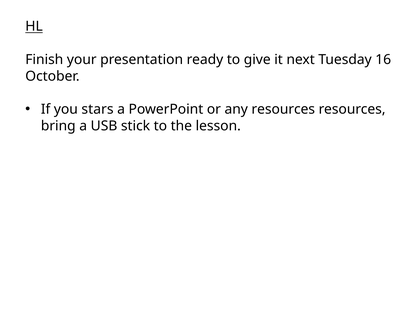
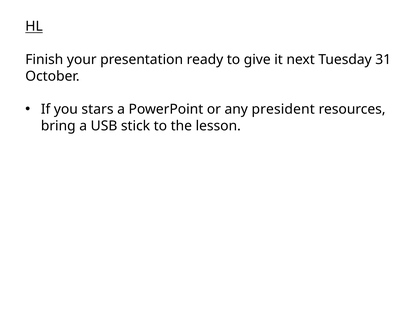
16: 16 -> 31
any resources: resources -> president
